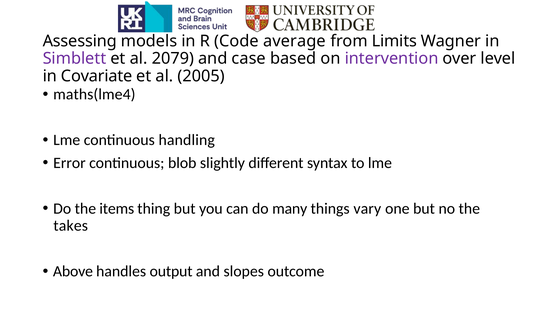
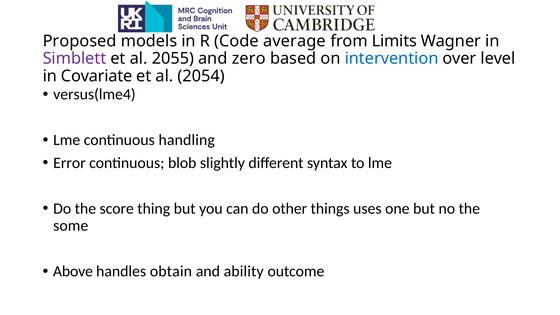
Assessing: Assessing -> Proposed
2079: 2079 -> 2055
case: case -> zero
intervention colour: purple -> blue
2005: 2005 -> 2054
maths(lme4: maths(lme4 -> versus(lme4
items: items -> score
many: many -> other
vary: vary -> uses
takes: takes -> some
output: output -> obtain
slopes: slopes -> ability
